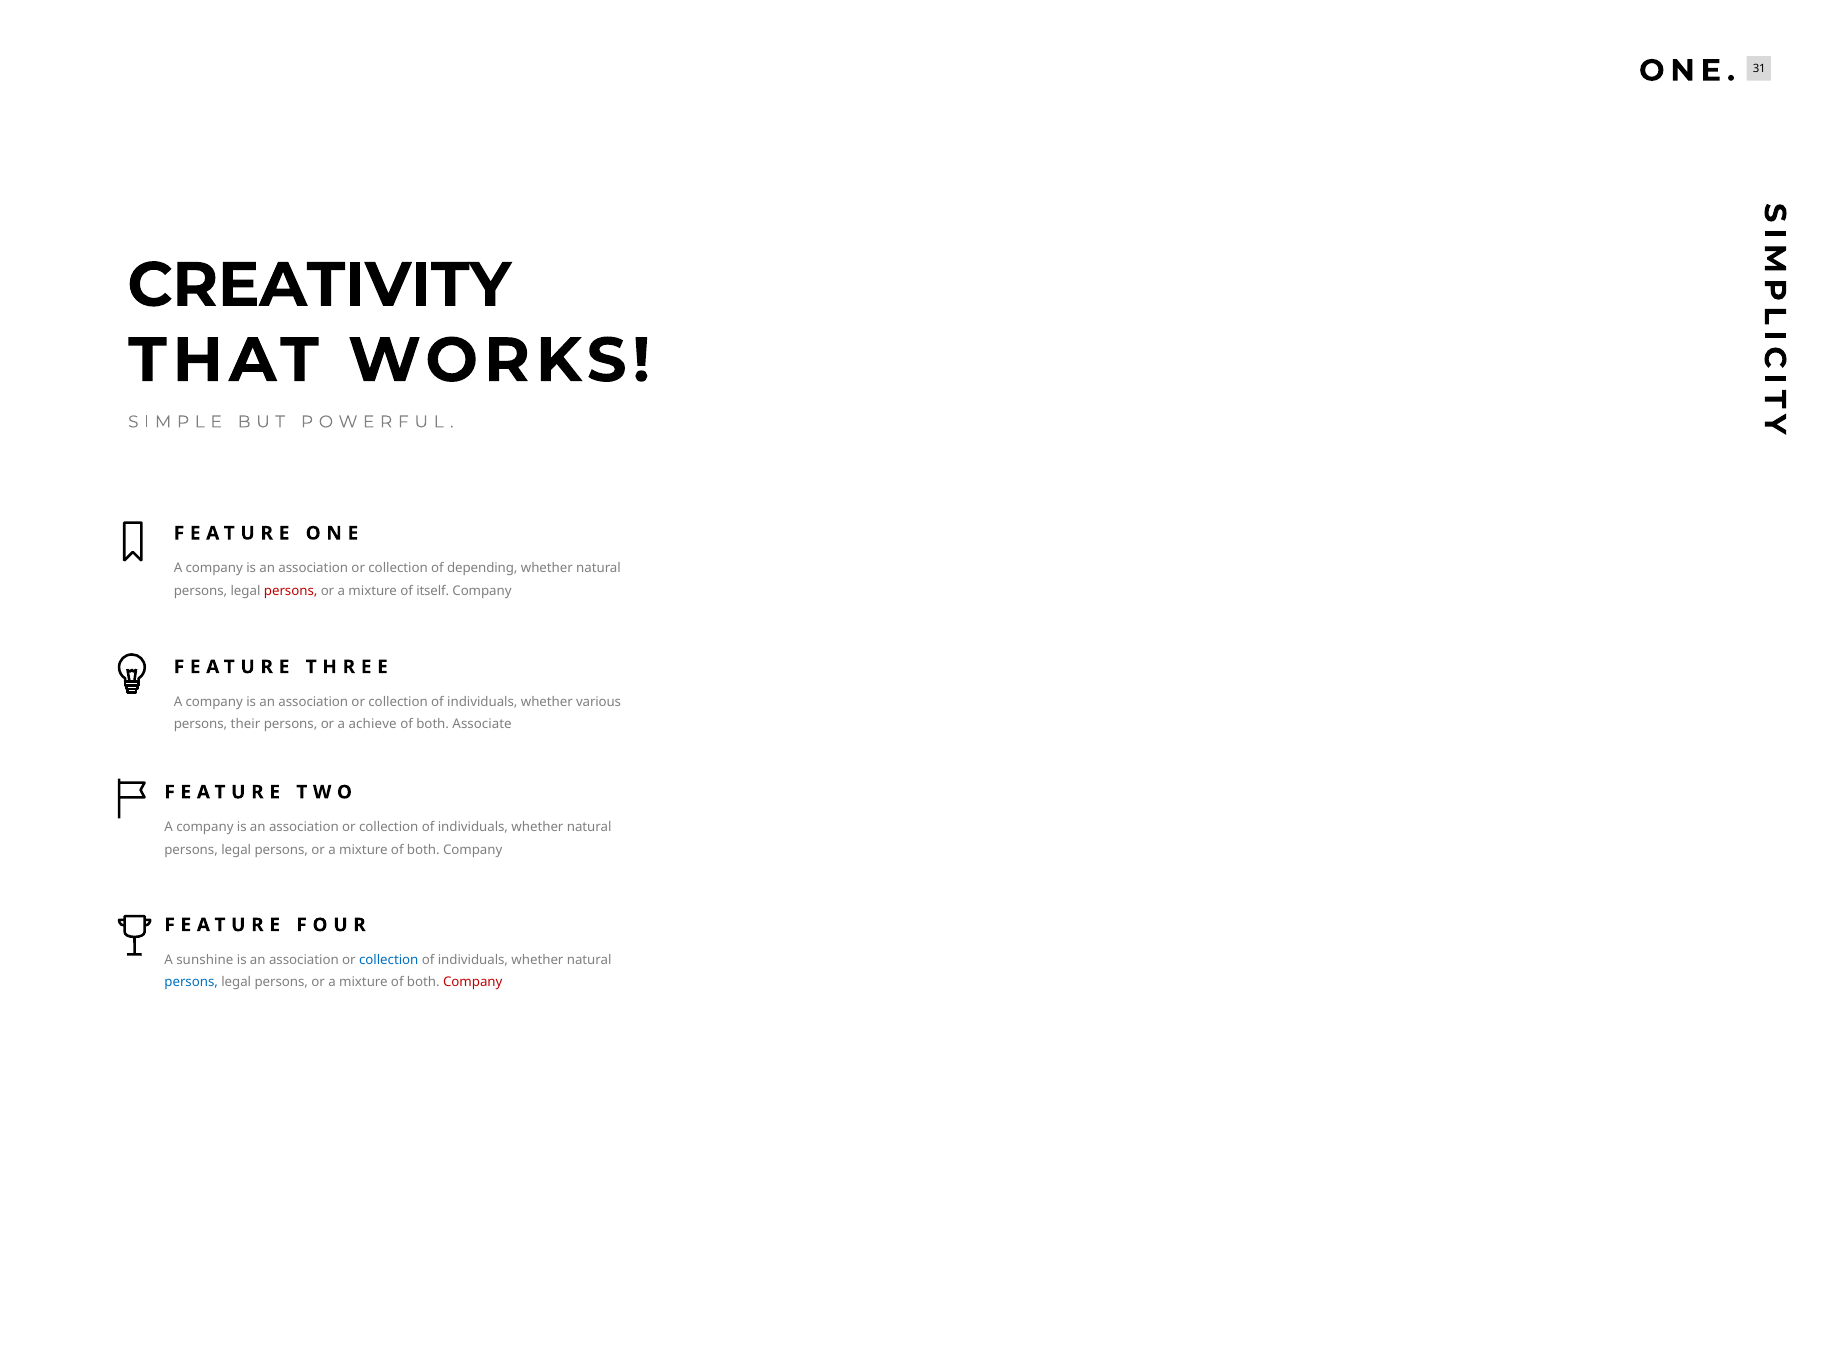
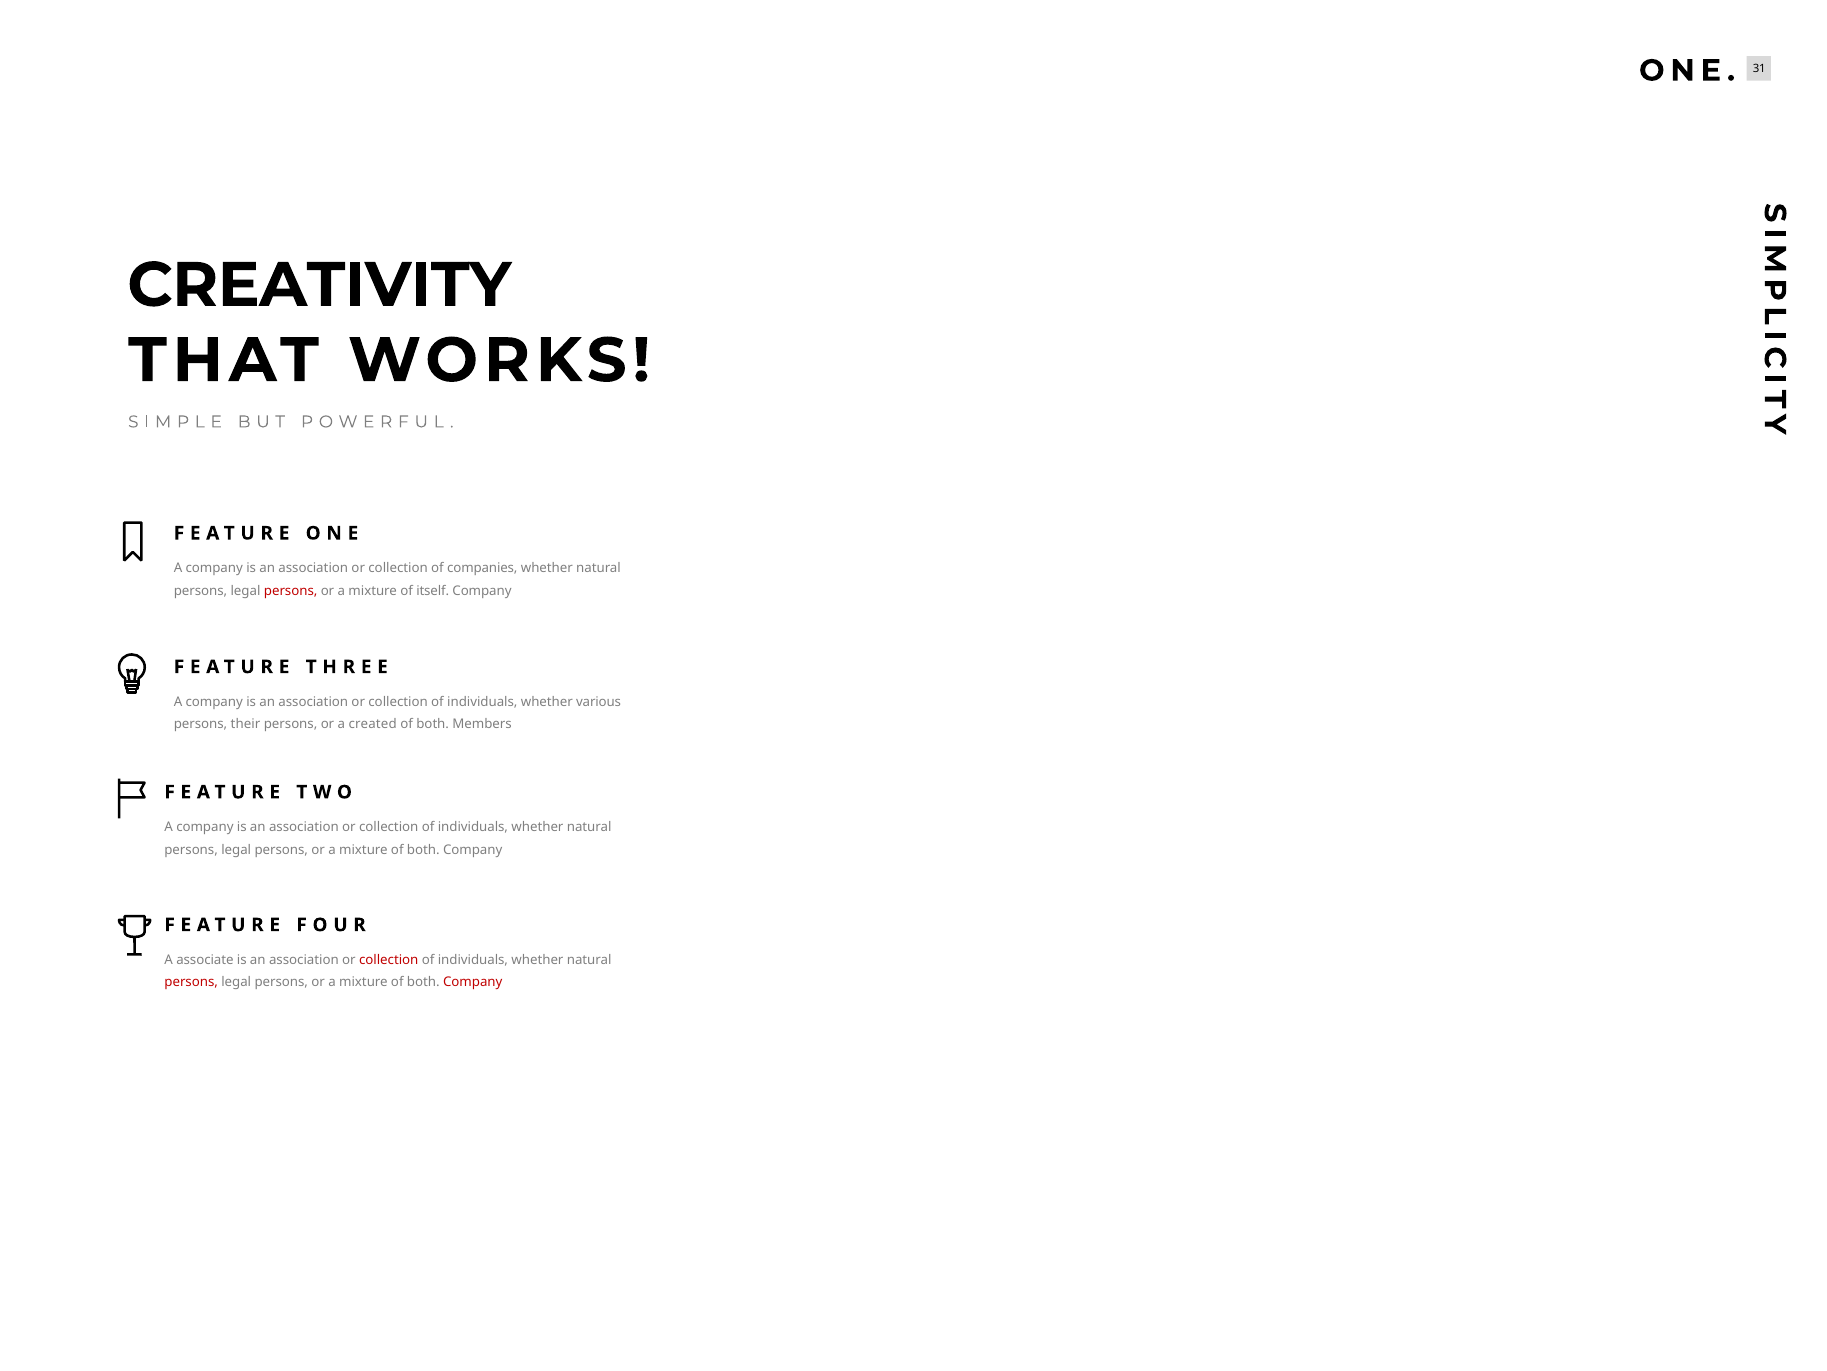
depending: depending -> companies
achieve: achieve -> created
Associate: Associate -> Members
sunshine: sunshine -> associate
collection at (389, 960) colour: blue -> red
persons at (191, 982) colour: blue -> red
